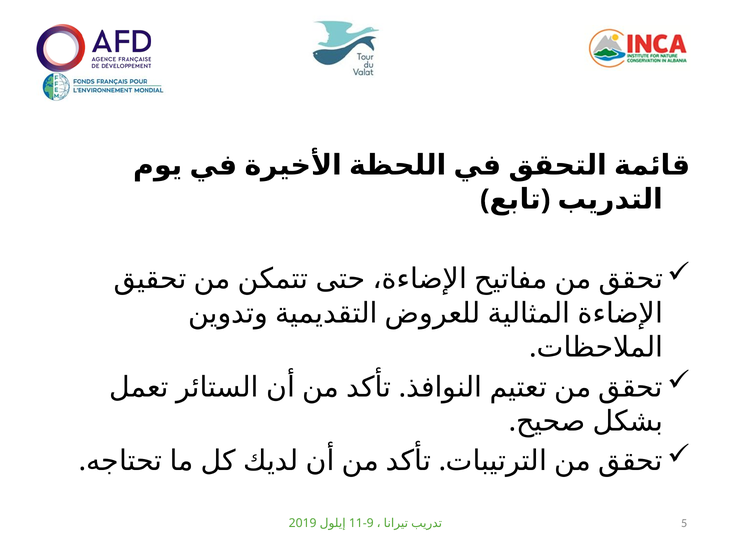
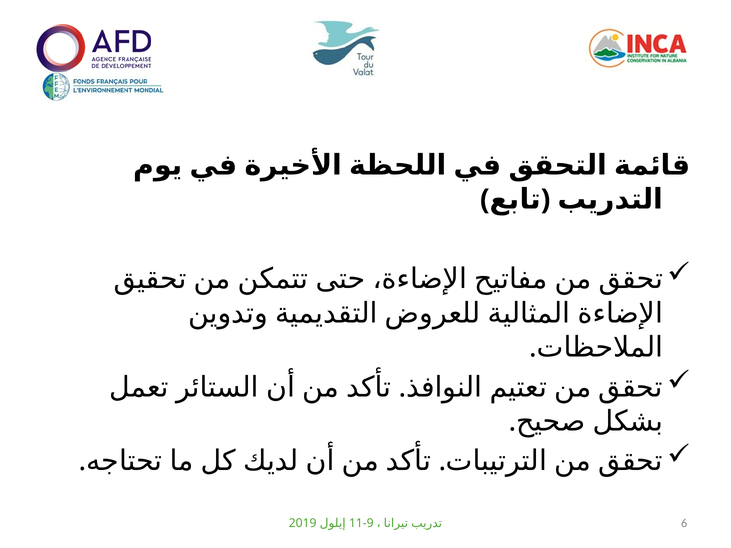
5: 5 -> 6
